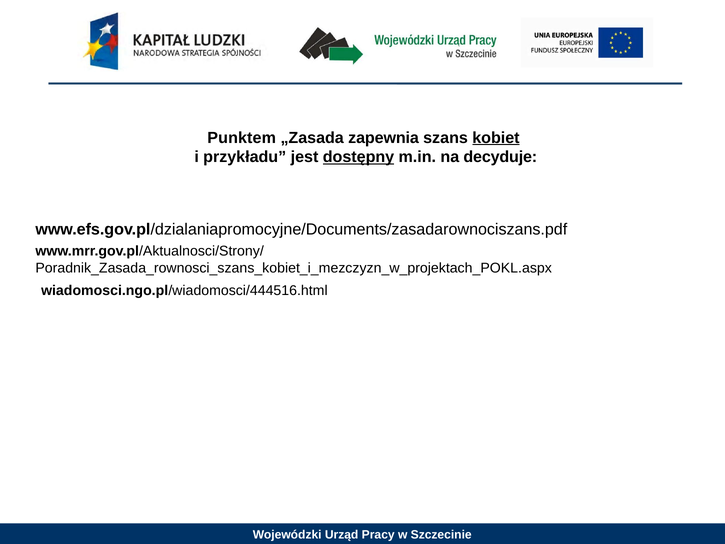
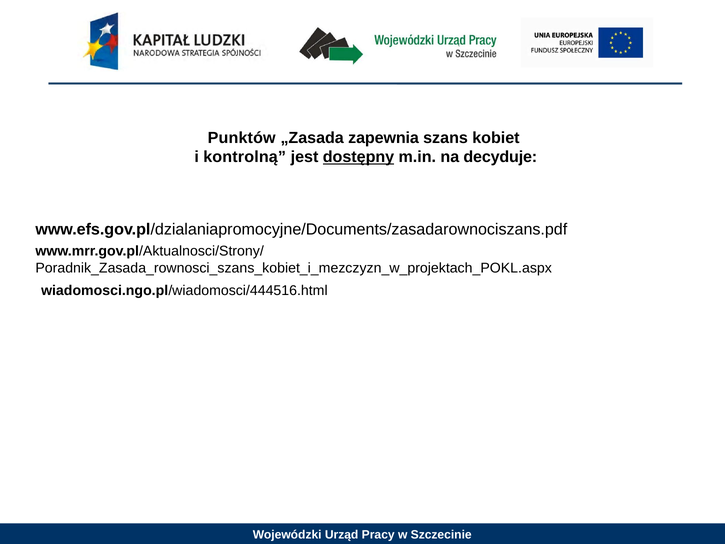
Punktem: Punktem -> Punktów
kobiet underline: present -> none
przykładu: przykładu -> kontrolną
